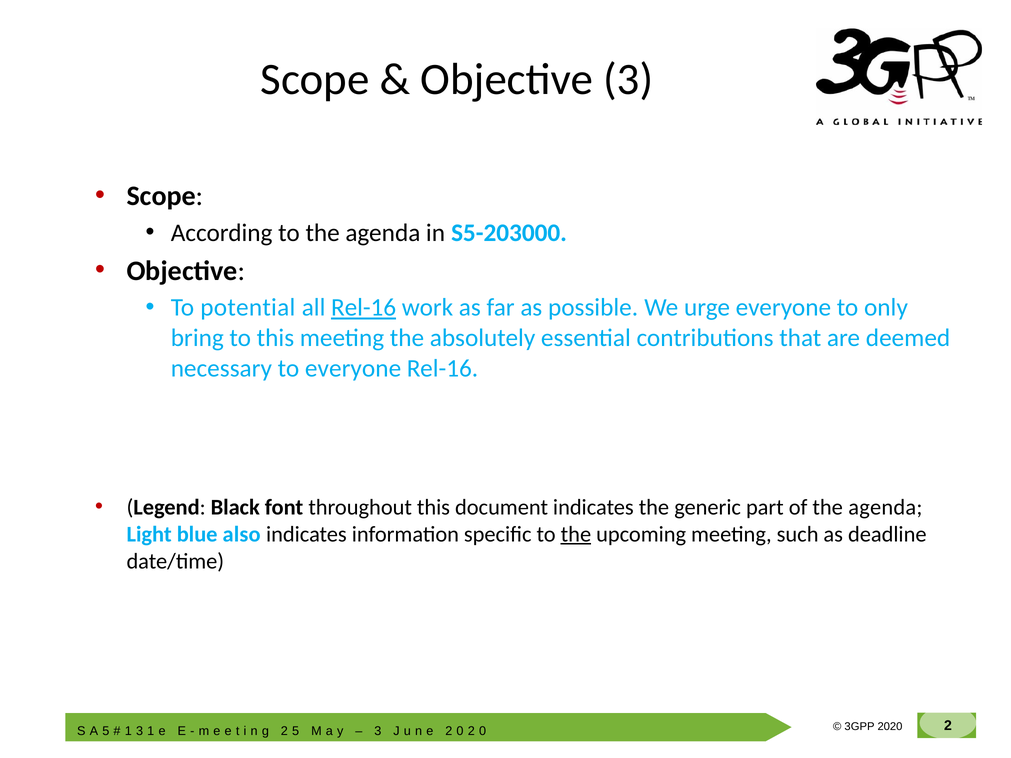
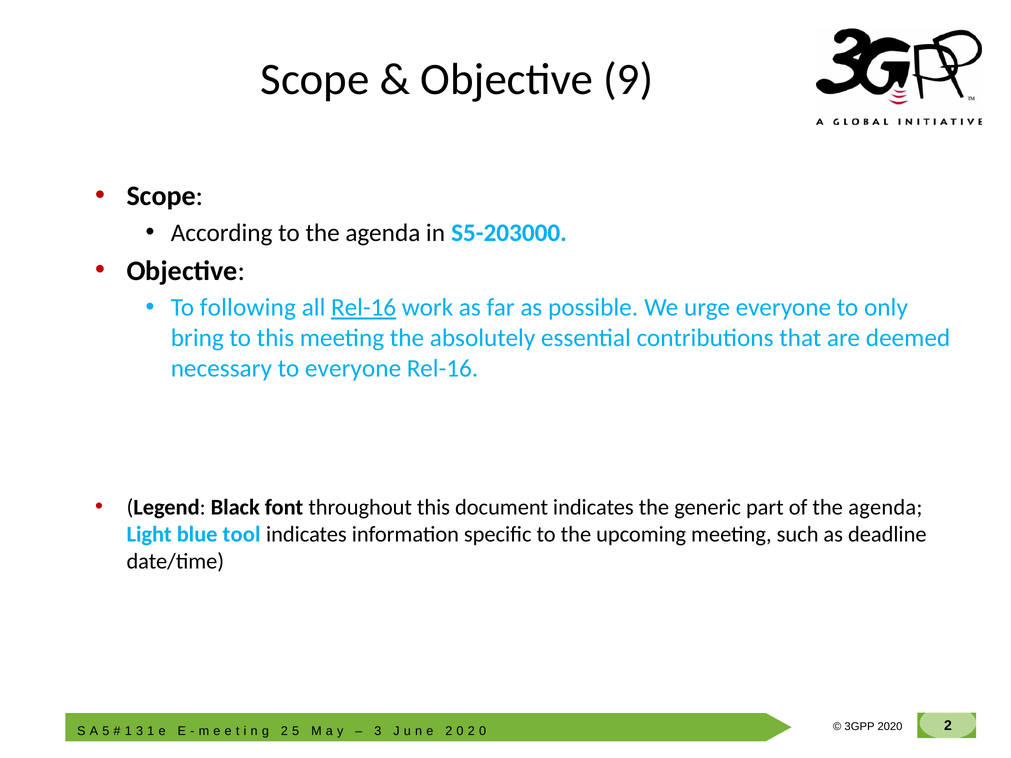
Objective 3: 3 -> 9
potential: potential -> following
also: also -> tool
the at (576, 534) underline: present -> none
